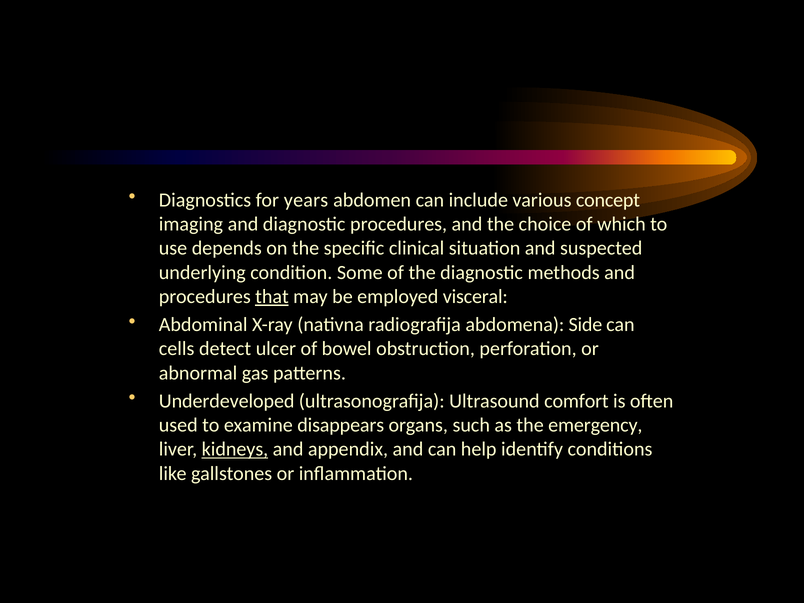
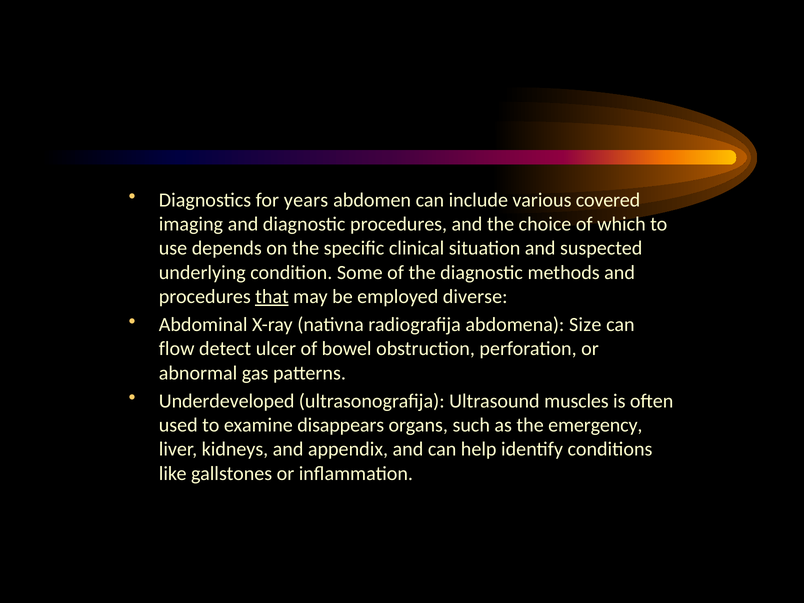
concept: concept -> covered
visceral: visceral -> diverse
Side: Side -> Size
cells: cells -> flow
comfort: comfort -> muscles
kidneys underline: present -> none
